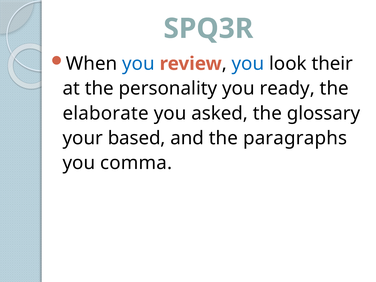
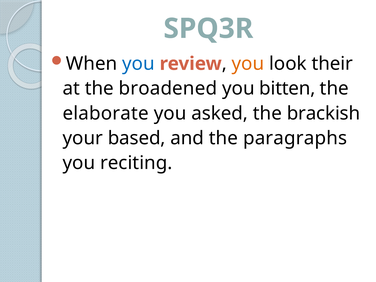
you at (248, 64) colour: blue -> orange
personality: personality -> broadened
ready: ready -> bitten
glossary: glossary -> brackish
comma: comma -> reciting
